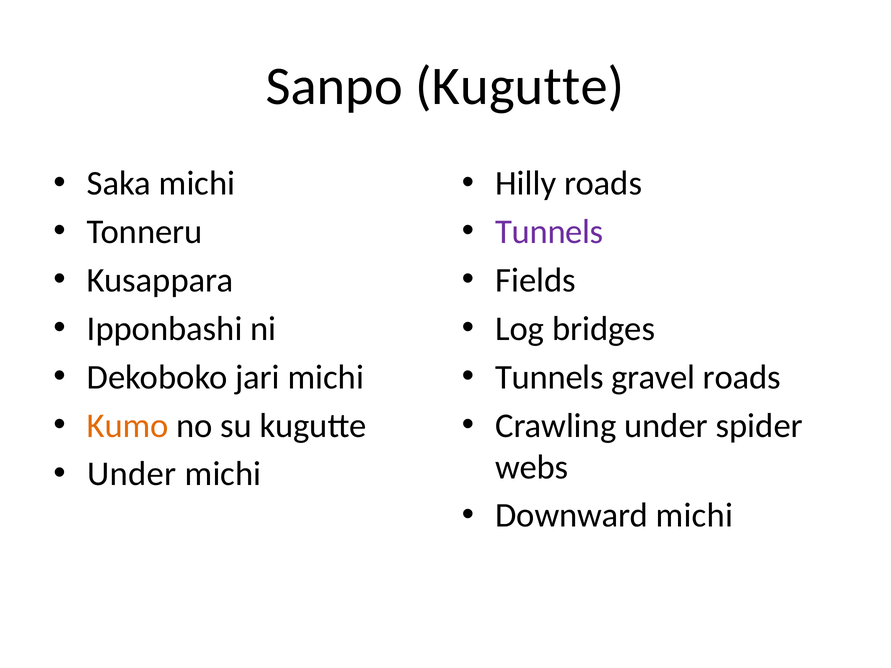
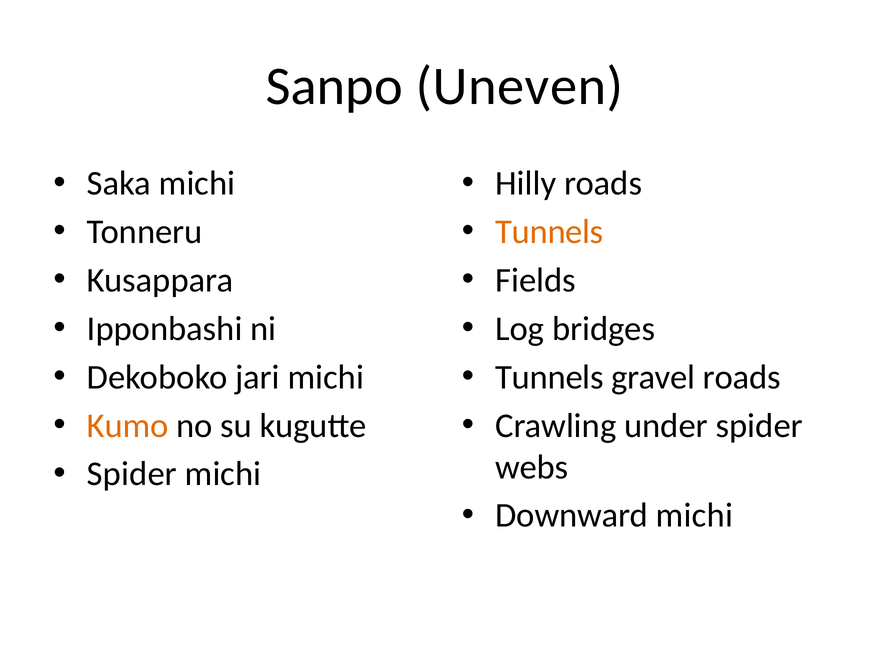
Sanpo Kugutte: Kugutte -> Uneven
Tunnels at (549, 232) colour: purple -> orange
Under at (132, 474): Under -> Spider
